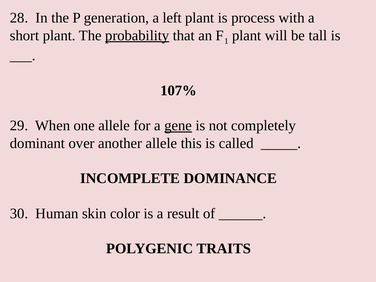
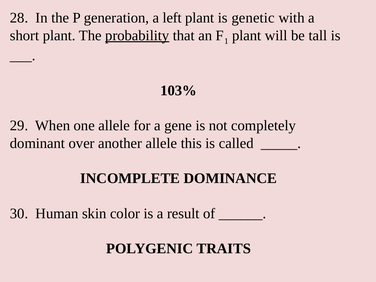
process: process -> genetic
107%: 107% -> 103%
gene underline: present -> none
